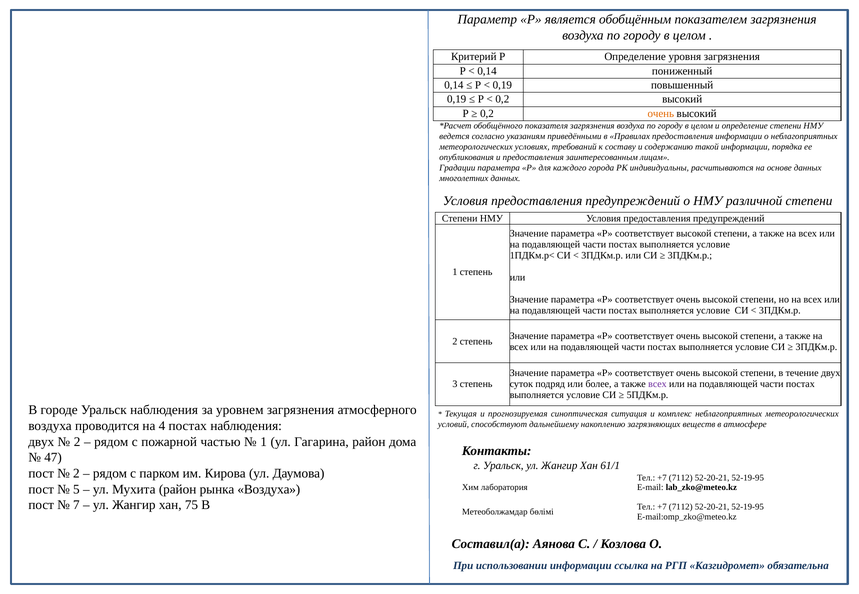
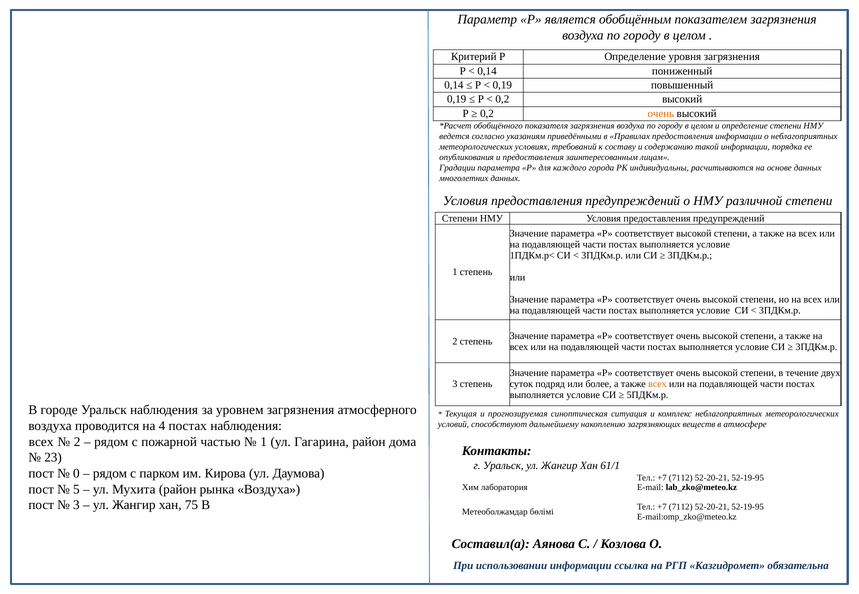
всех at (657, 385) colour: purple -> orange
двух at (41, 442): двух -> всех
47: 47 -> 23
2 at (76, 474): 2 -> 0
7 at (76, 506): 7 -> 3
